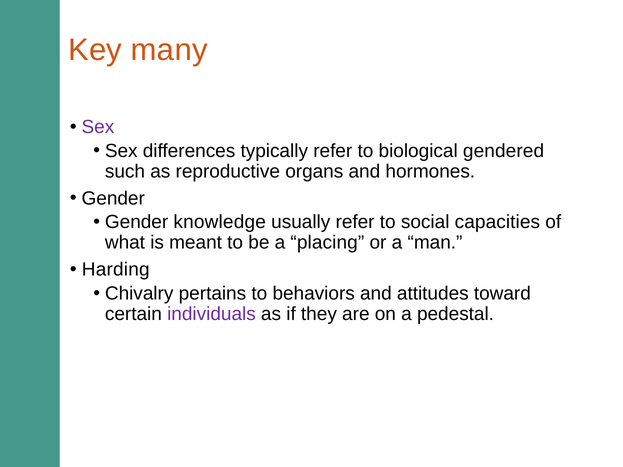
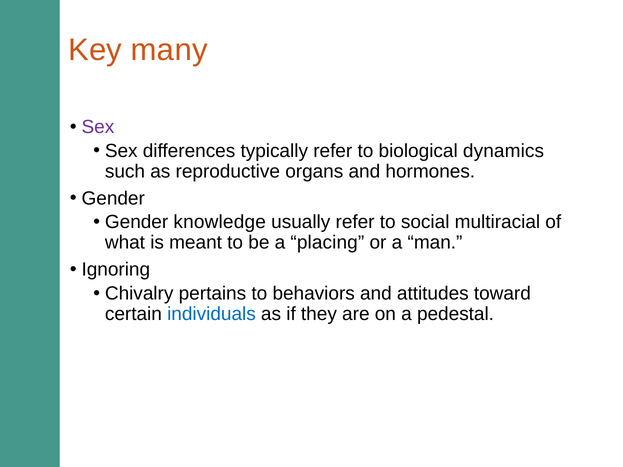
gendered: gendered -> dynamics
capacities: capacities -> multiracial
Harding: Harding -> Ignoring
individuals colour: purple -> blue
